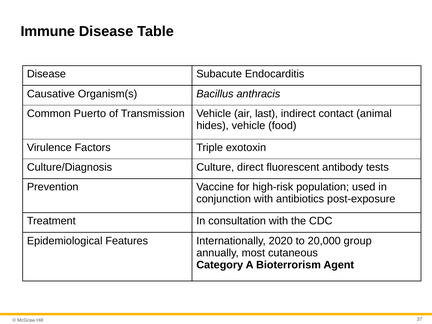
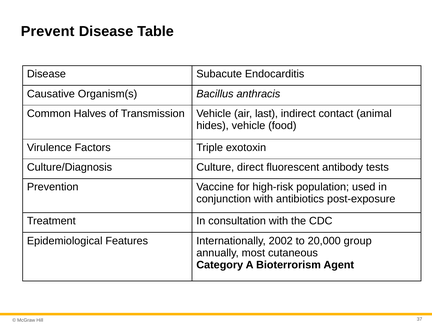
Immune: Immune -> Prevent
Puerto: Puerto -> Halves
2020: 2020 -> 2002
